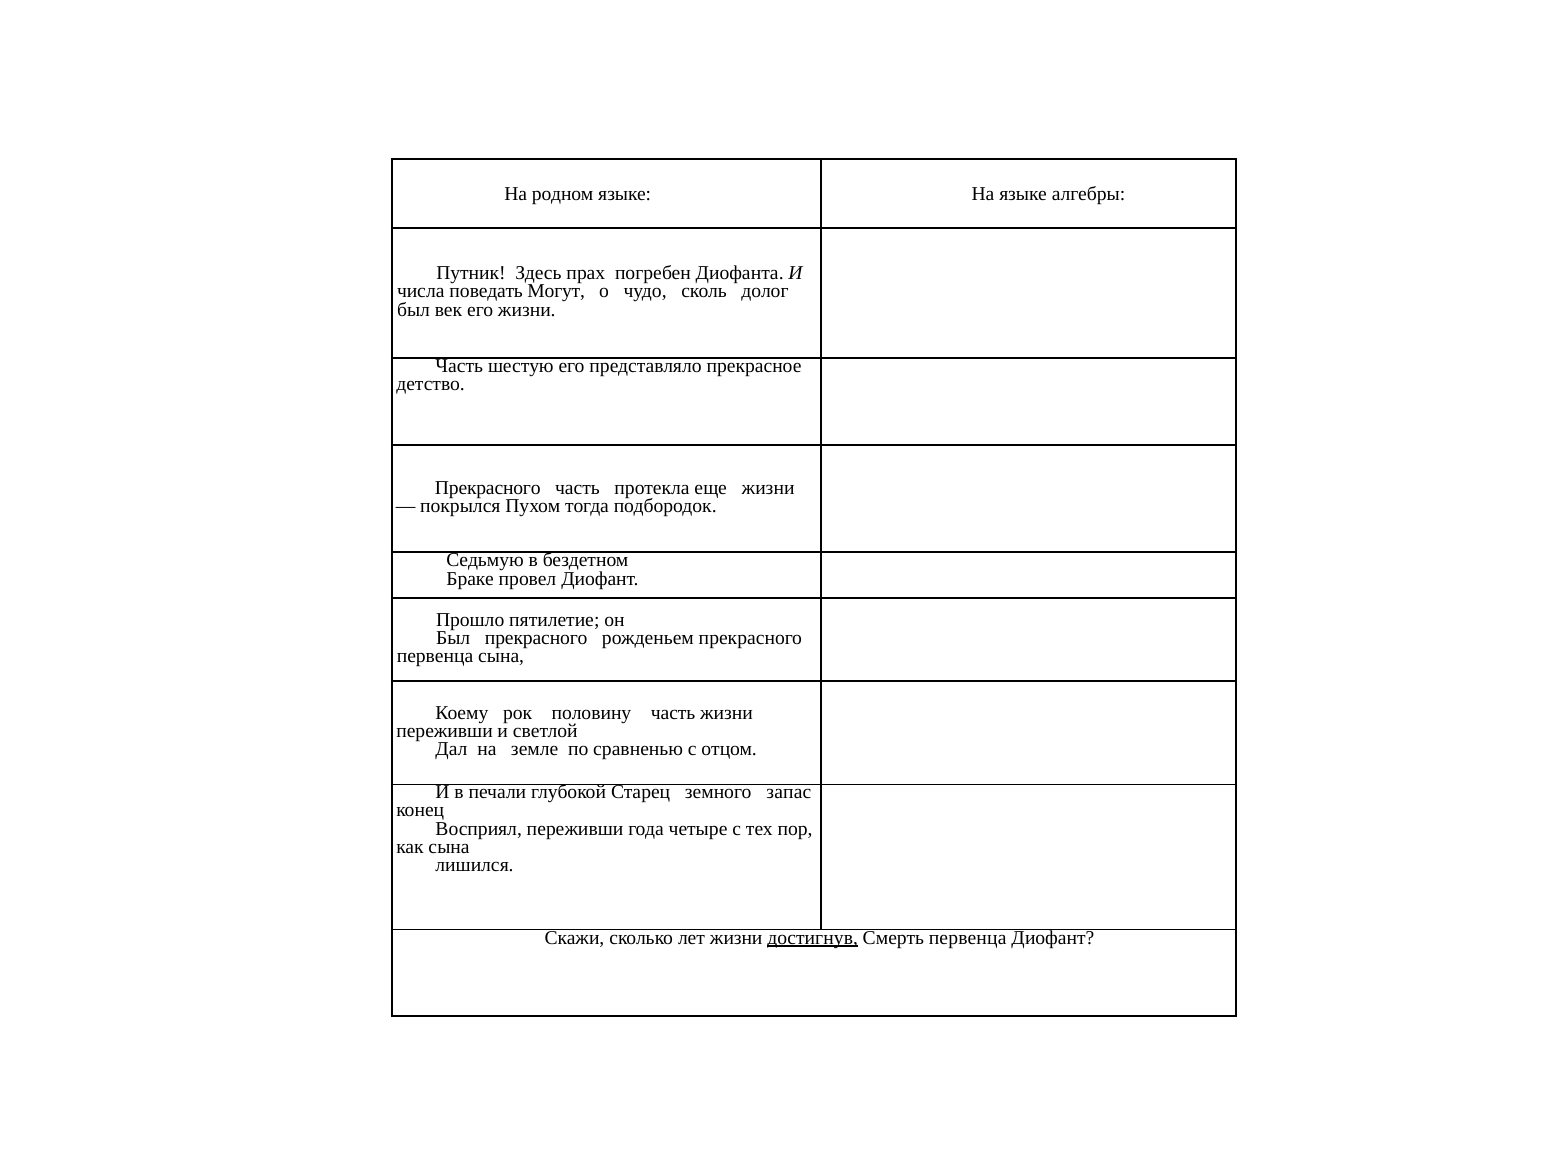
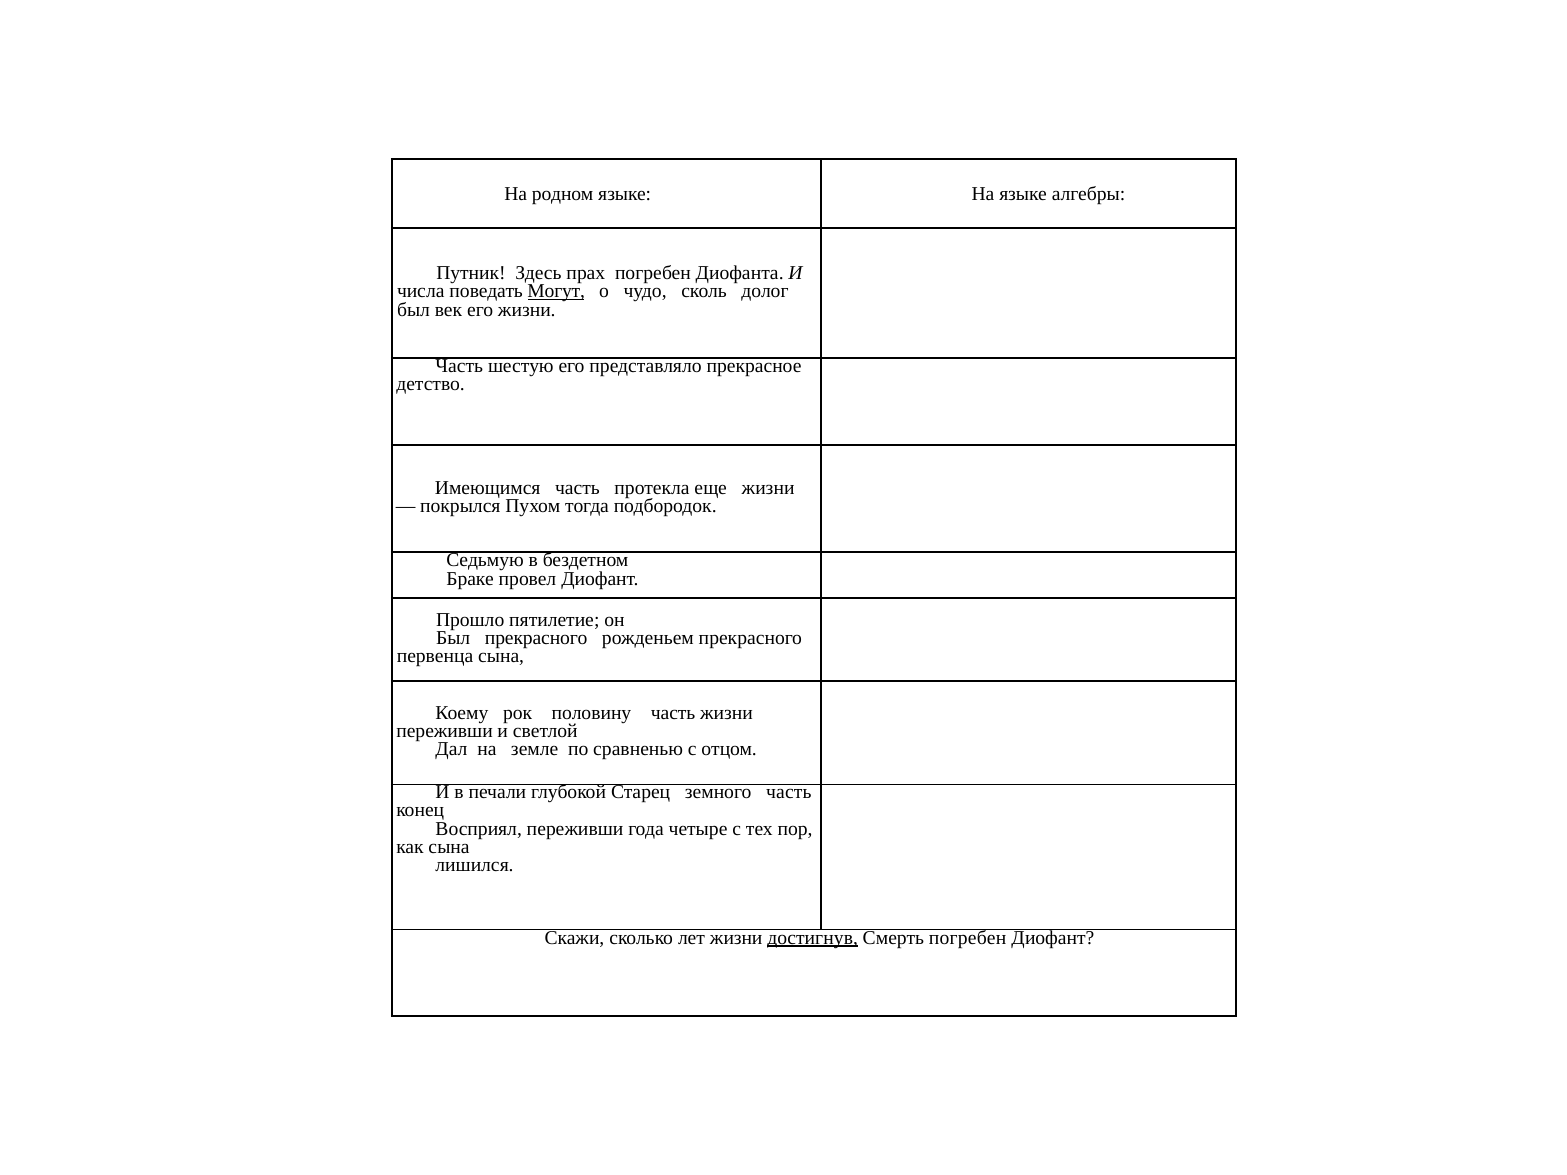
Могут underline: none -> present
Прекрасного at (488, 488): Прекрасного -> Имеющимся
земного запас: запас -> часть
Смерть первенца: первенца -> погребен
